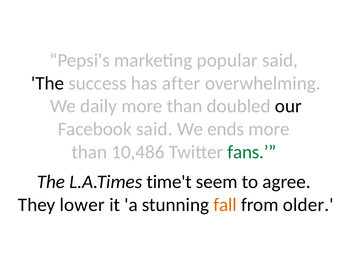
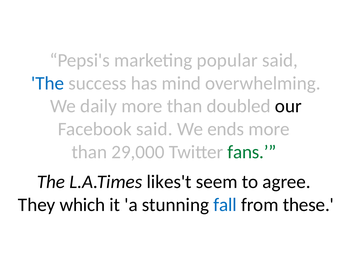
The at (48, 83) colour: black -> blue
after: after -> mind
10,486: 10,486 -> 29,000
time't: time't -> likes't
lower: lower -> which
fall colour: orange -> blue
older: older -> these
